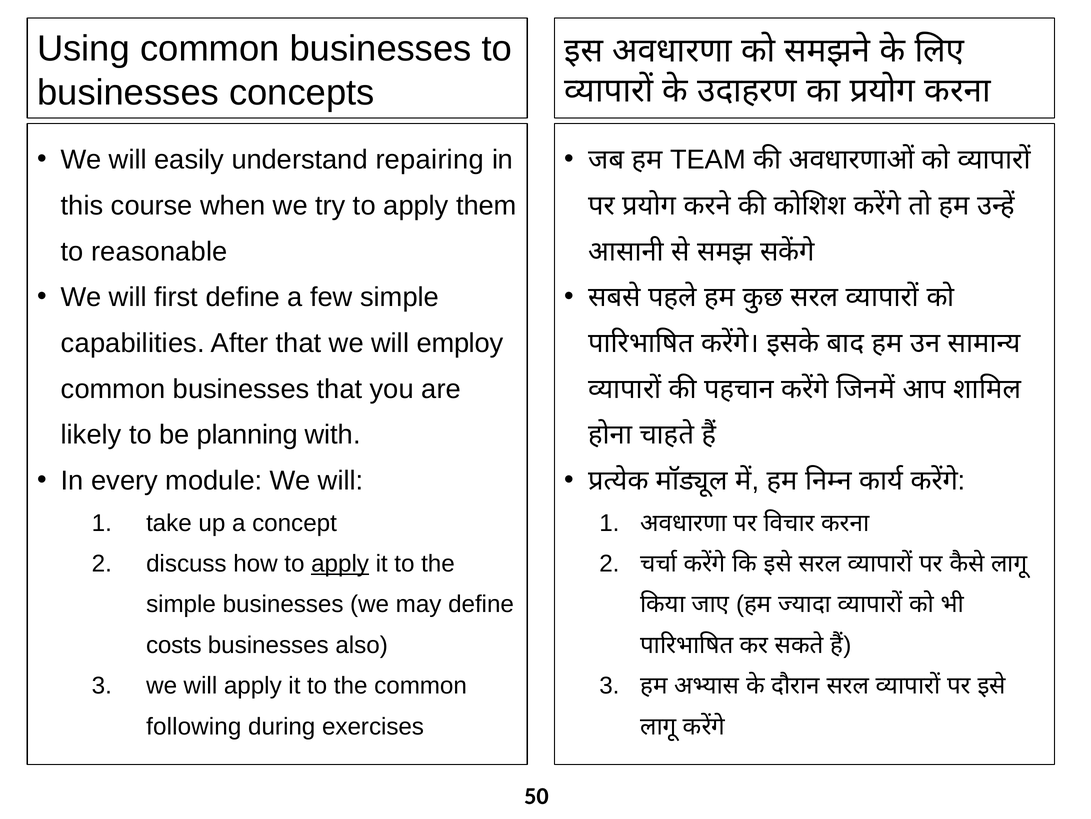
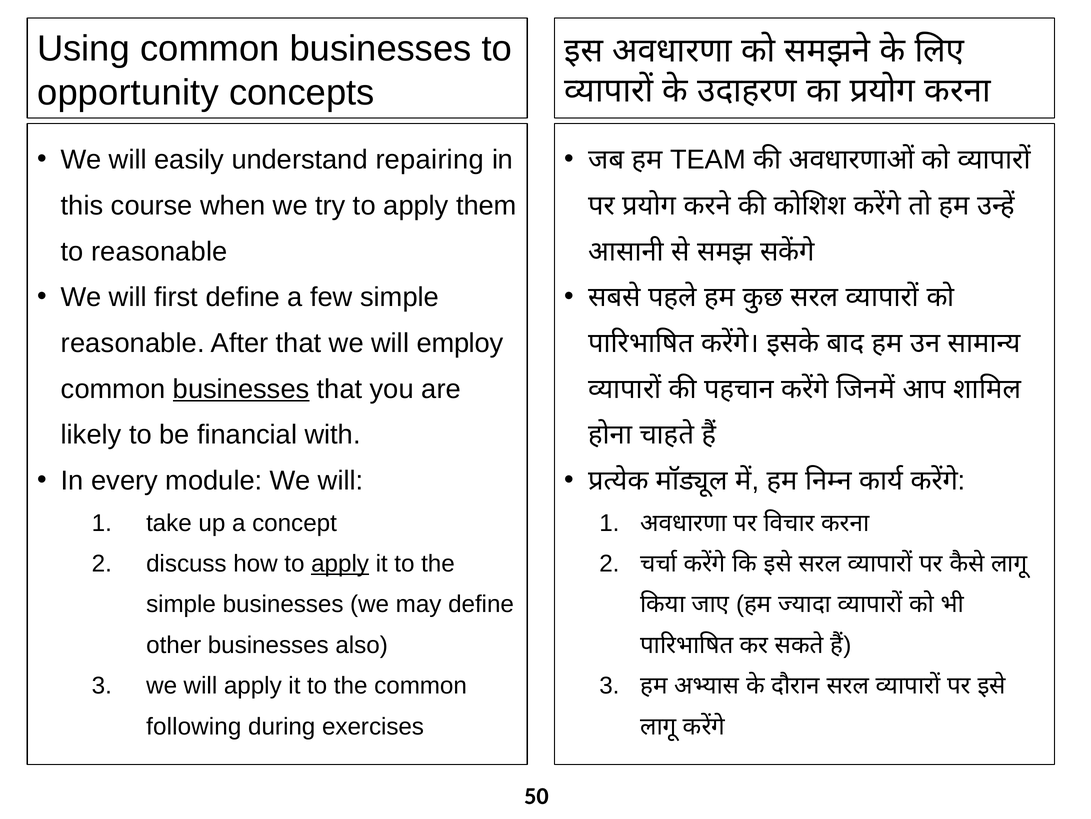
businesses at (128, 92): businesses -> opportunity
capabilities at (133, 343): capabilities -> reasonable
businesses at (241, 389) underline: none -> present
planning: planning -> financial
costs: costs -> other
